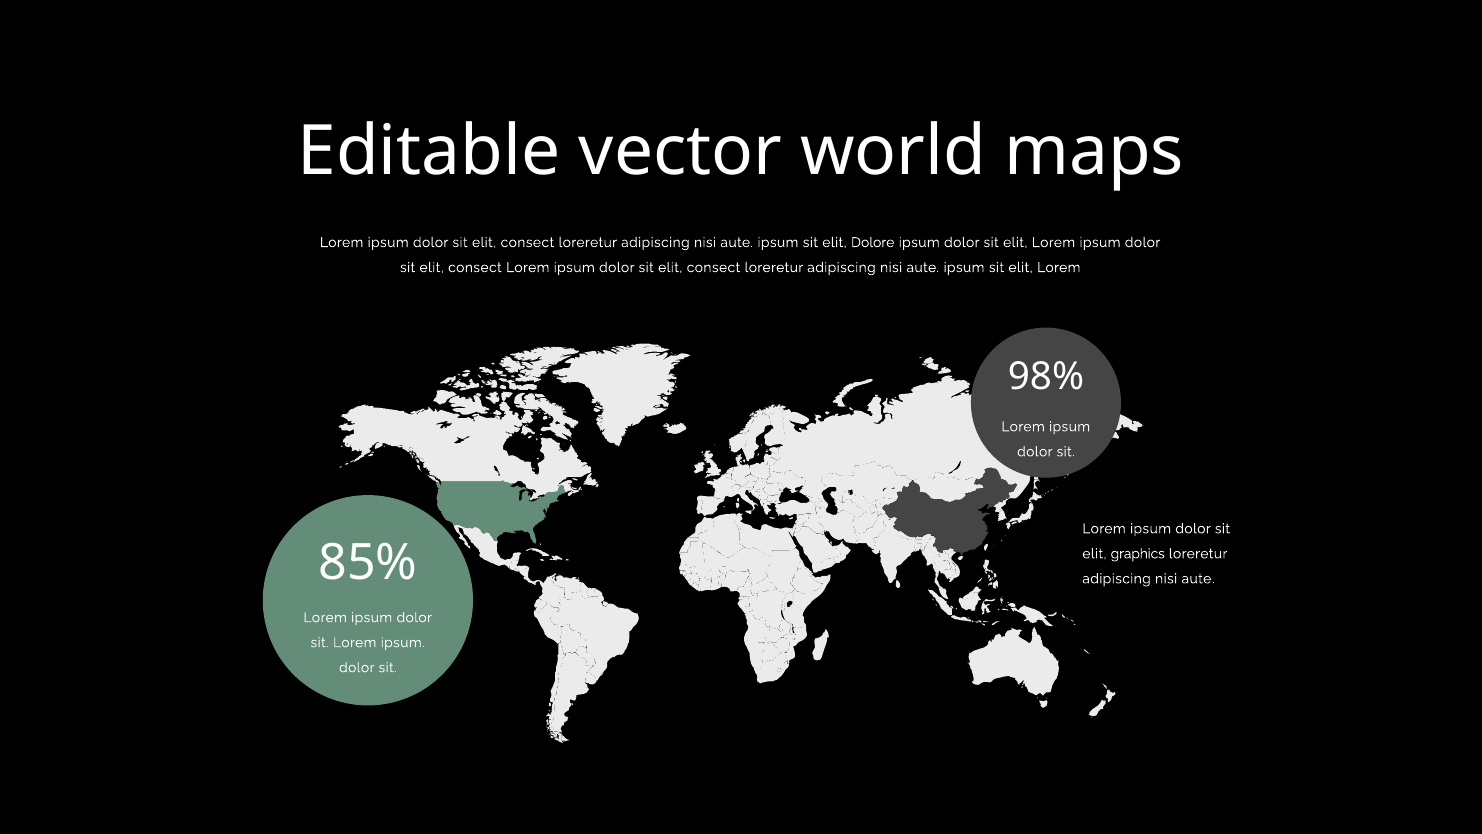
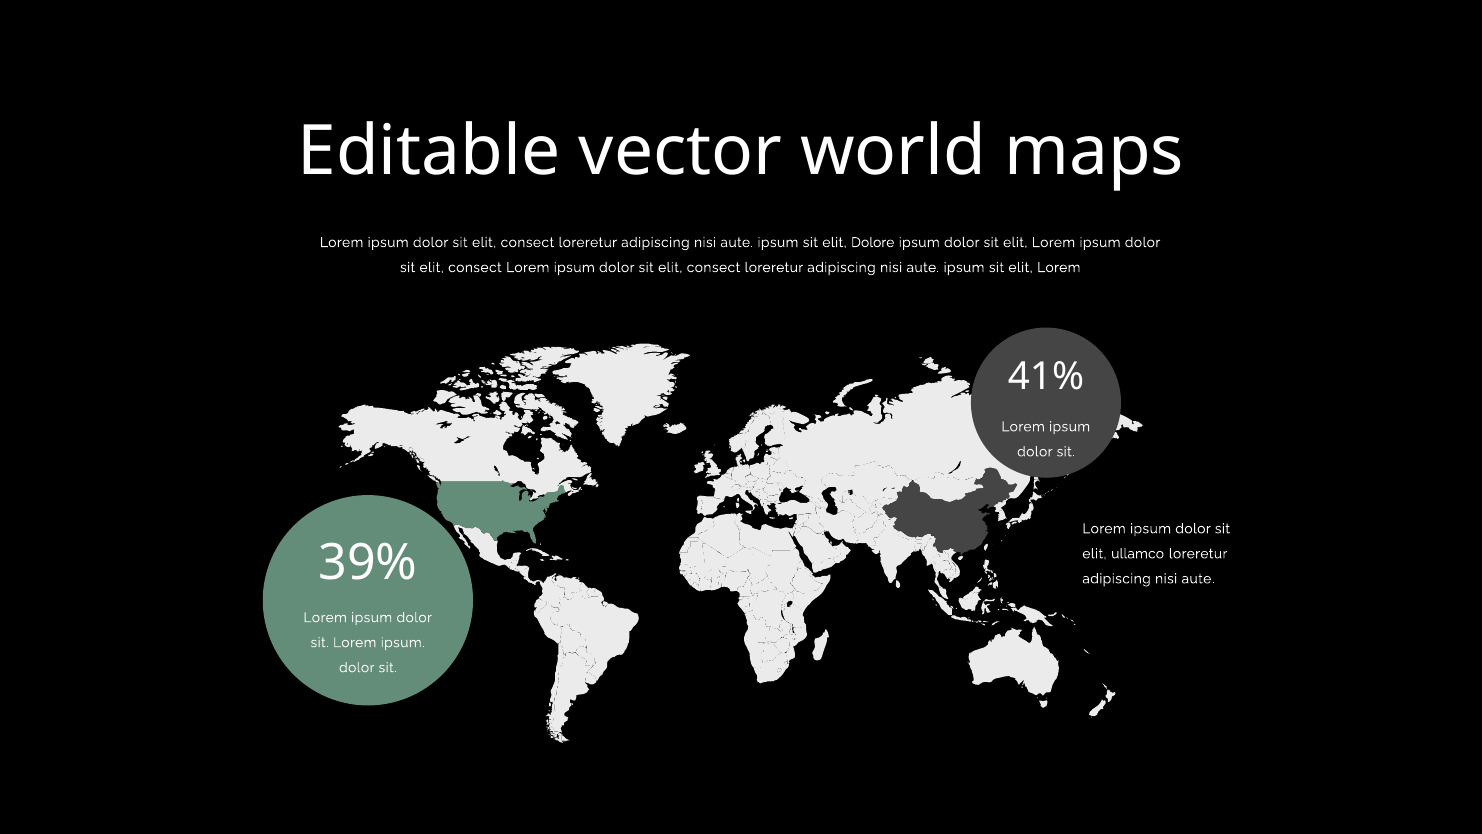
98%: 98% -> 41%
graphics: graphics -> ullamco
85%: 85% -> 39%
